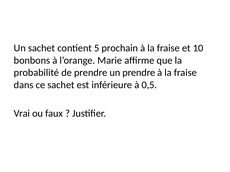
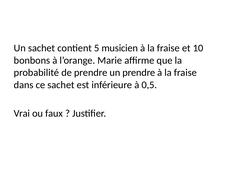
prochain: prochain -> musicien
